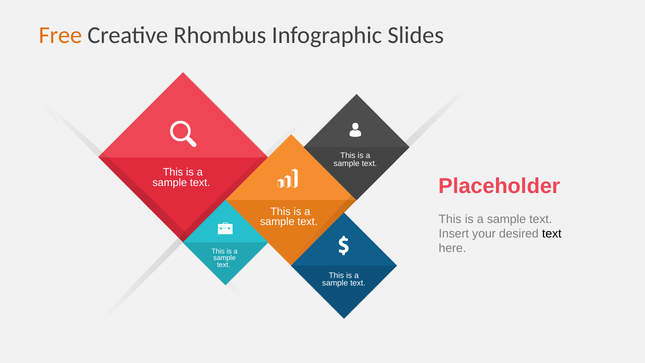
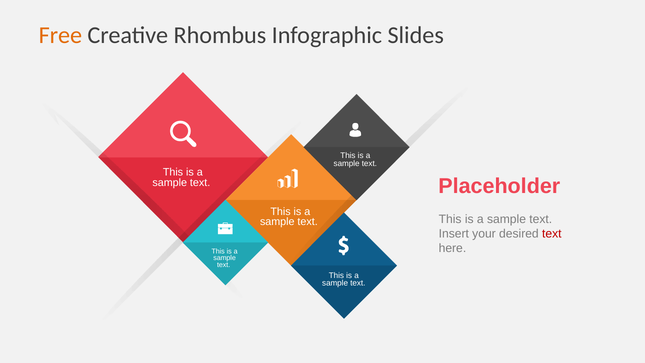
text at (552, 234) colour: black -> red
